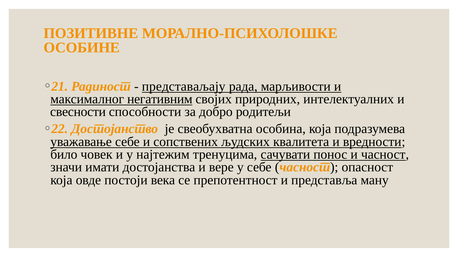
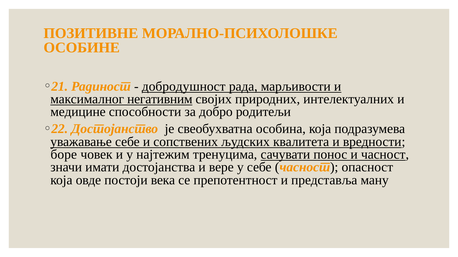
представаљају: представаљају -> добродушност
свесности: свесности -> медицине
било: било -> боре
